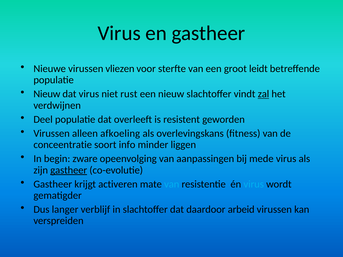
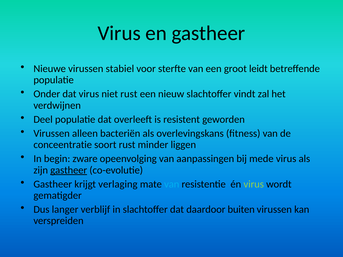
vliezen: vliezen -> stabiel
Nieuw at (47, 94): Nieuw -> Onder
zal underline: present -> none
afkoeling: afkoeling -> bacteriën
soort info: info -> rust
activeren: activeren -> verlaging
virus at (254, 184) colour: light blue -> light green
arbeid: arbeid -> buiten
